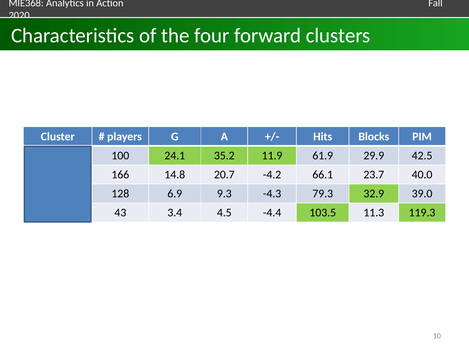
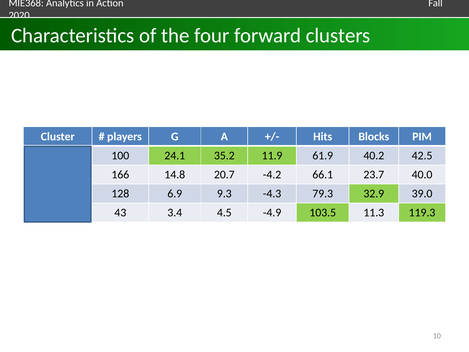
29.9: 29.9 -> 40.2
-4.4: -4.4 -> -4.9
